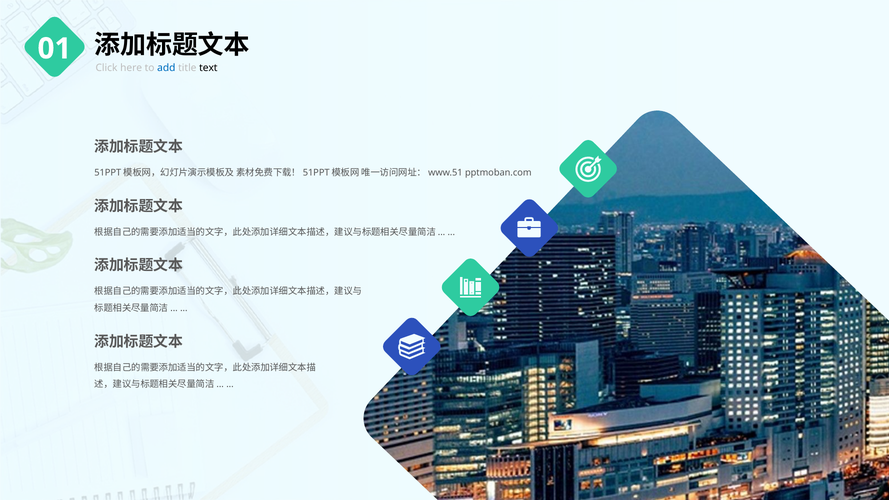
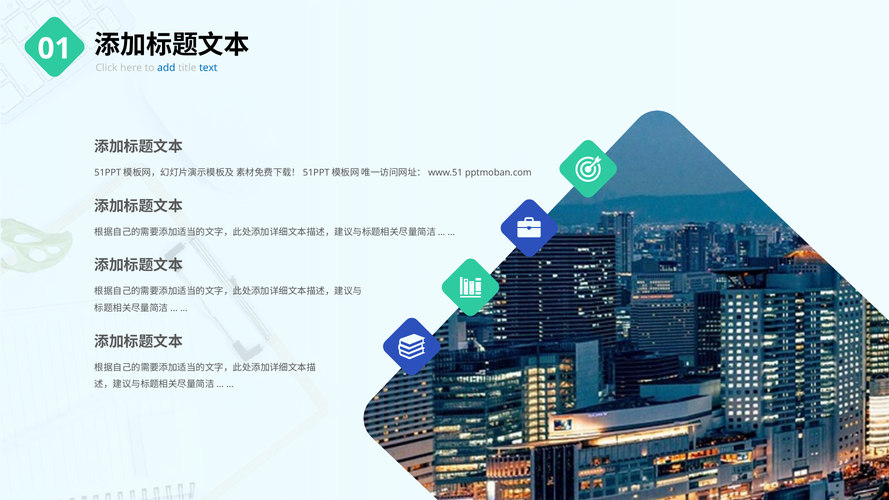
text colour: black -> blue
